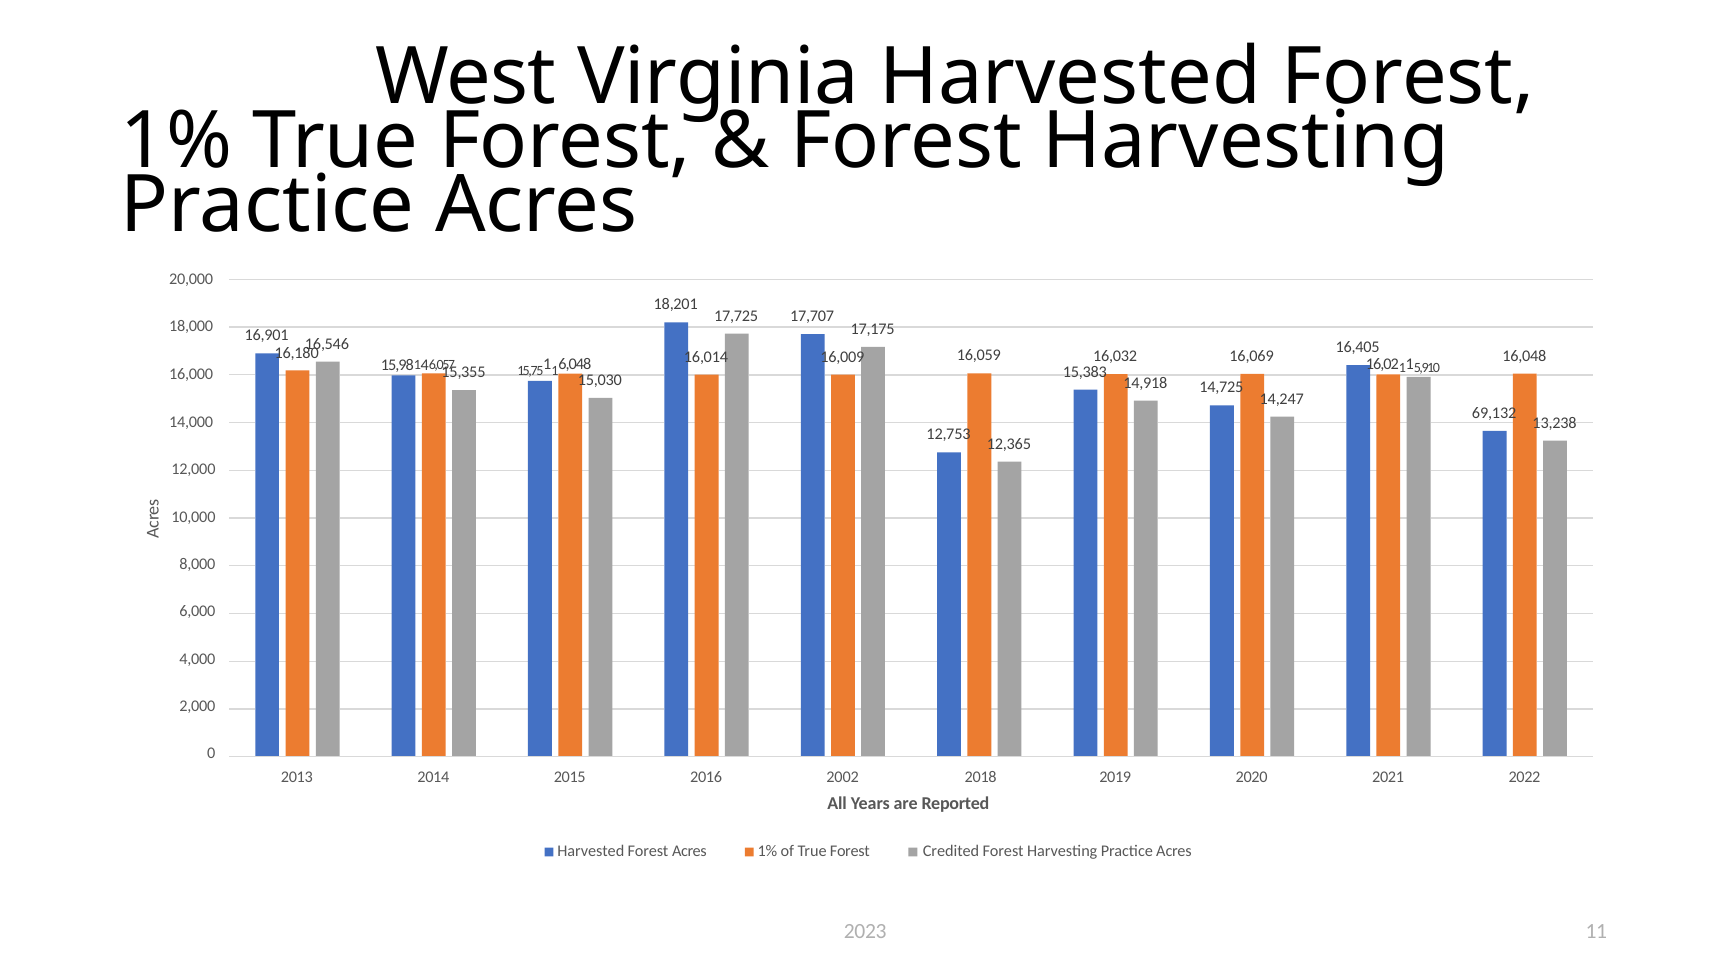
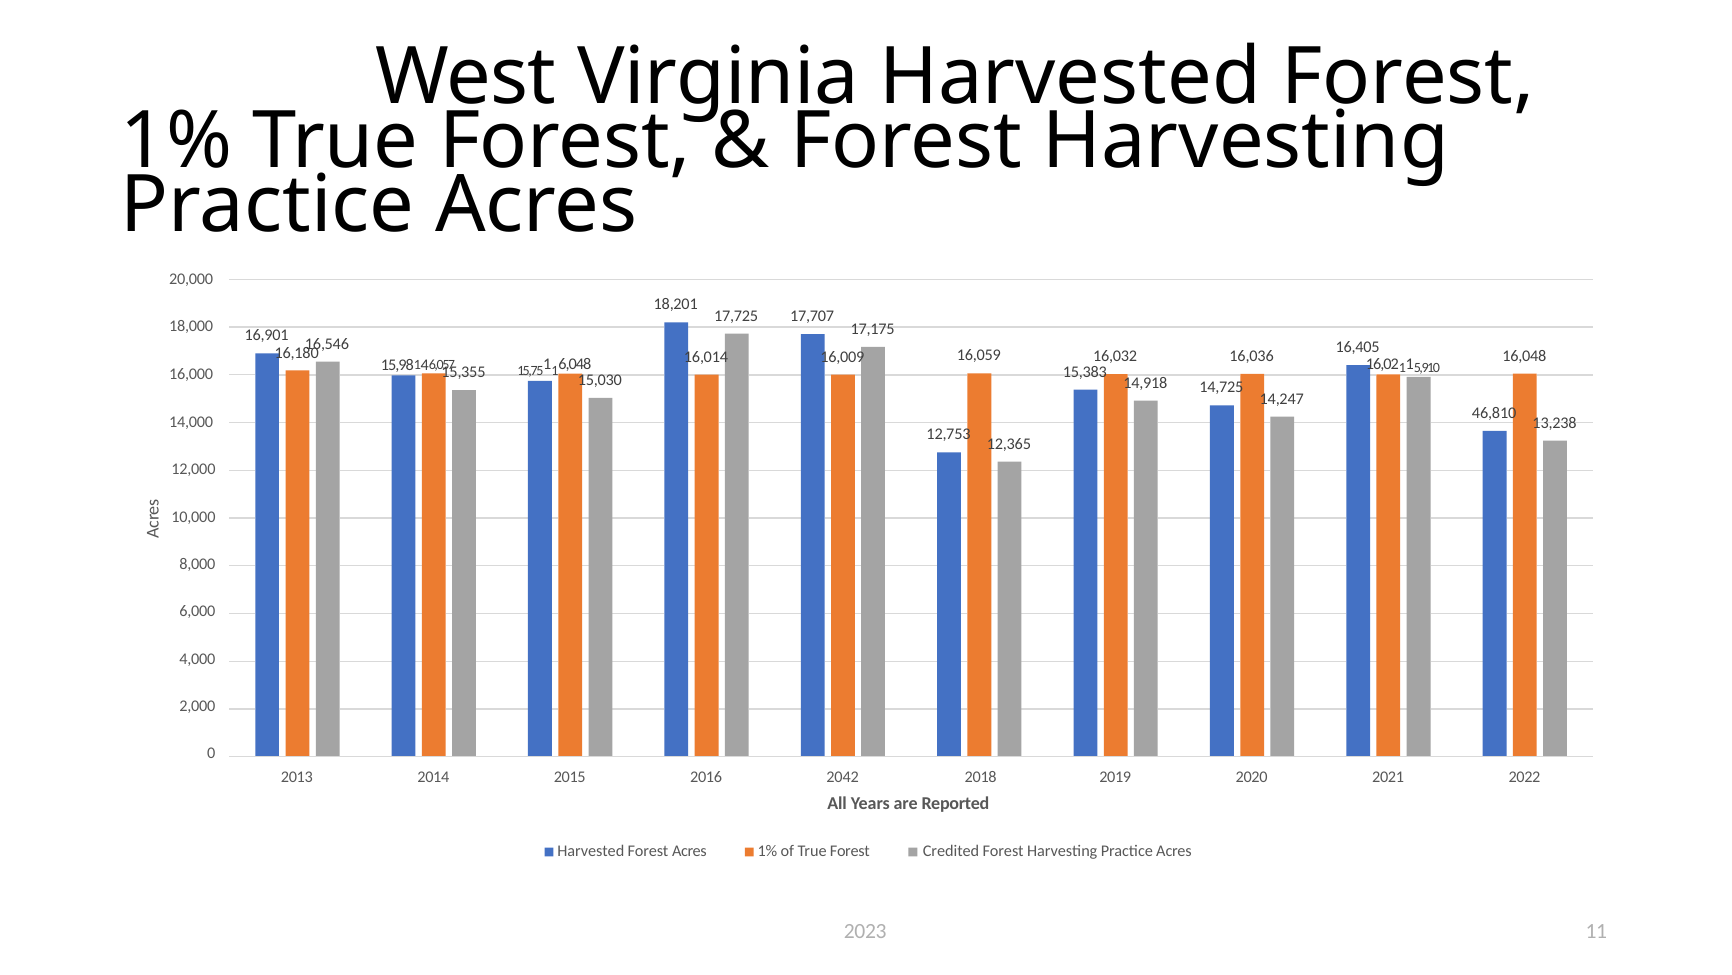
16,069: 16,069 -> 16,036
69,132: 69,132 -> 46,810
2002: 2002 -> 2042
